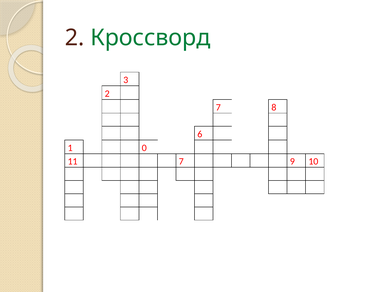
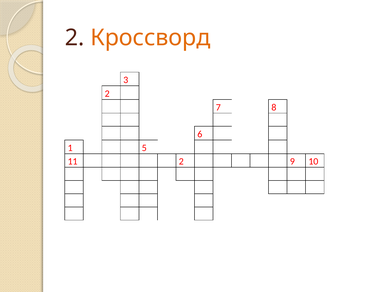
Кроссворд colour: green -> orange
0: 0 -> 5
11 7: 7 -> 2
